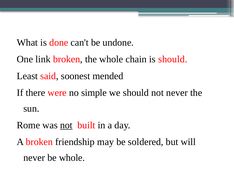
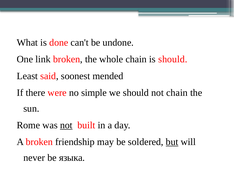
not never: never -> chain
but underline: none -> present
be whole: whole -> языка
